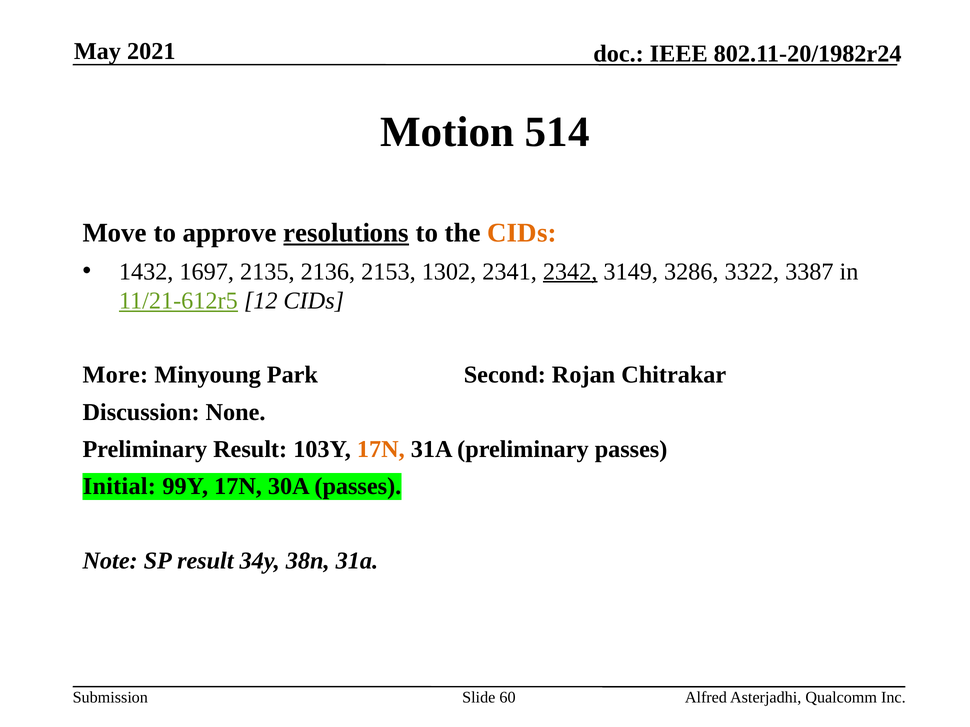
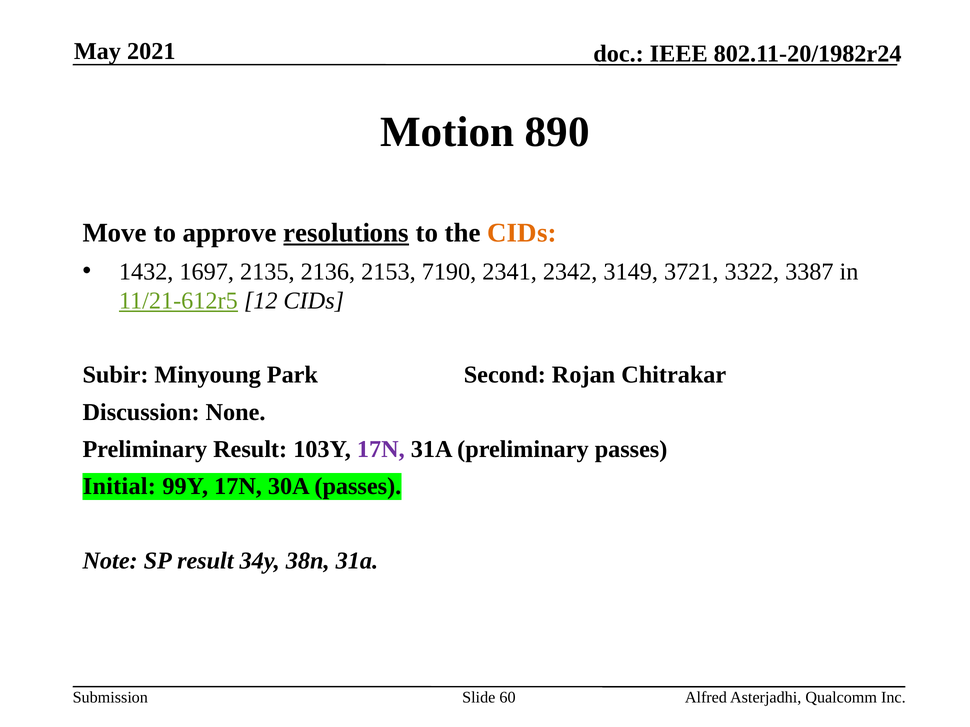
514: 514 -> 890
1302: 1302 -> 7190
2342 underline: present -> none
3286: 3286 -> 3721
More: More -> Subir
17N at (381, 450) colour: orange -> purple
